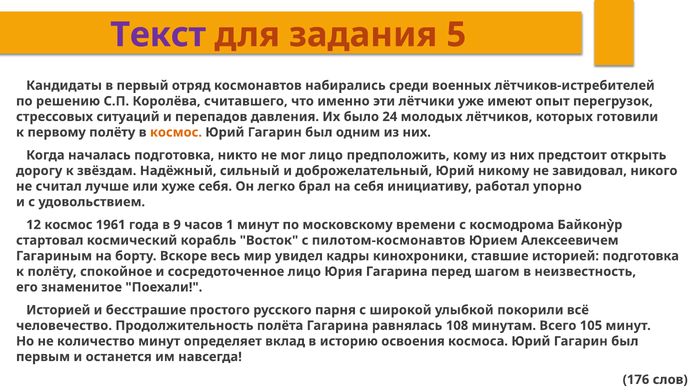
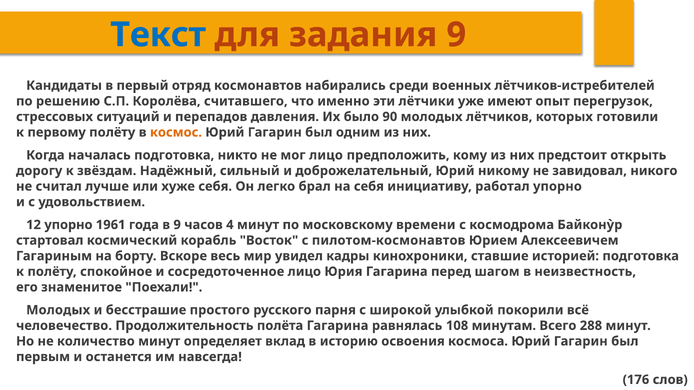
Текст colour: purple -> blue
задания 5: 5 -> 9
24: 24 -> 90
12 космос: космос -> упорно
1: 1 -> 4
Историей at (58, 310): Историей -> Молодых
105: 105 -> 288
